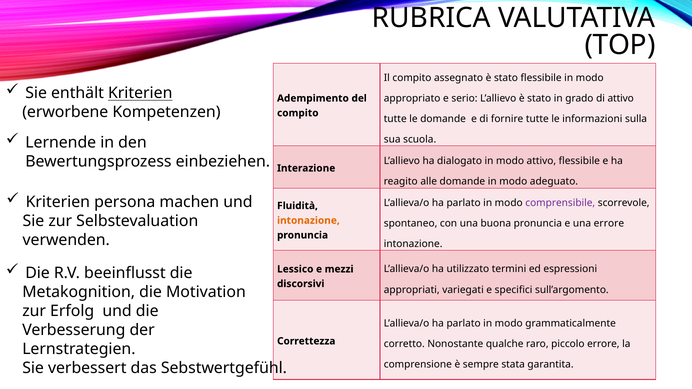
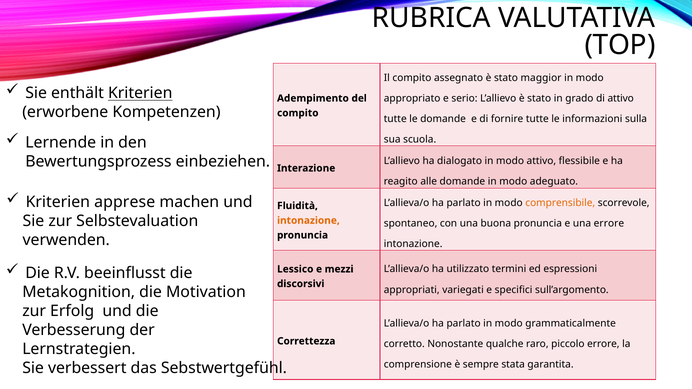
stato flessibile: flessibile -> maggior
persona: persona -> apprese
comprensibile colour: purple -> orange
